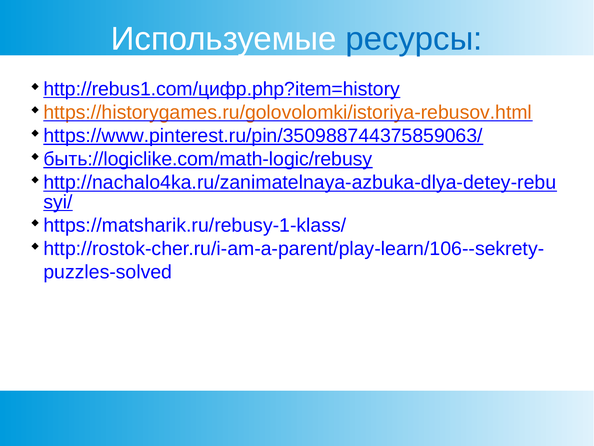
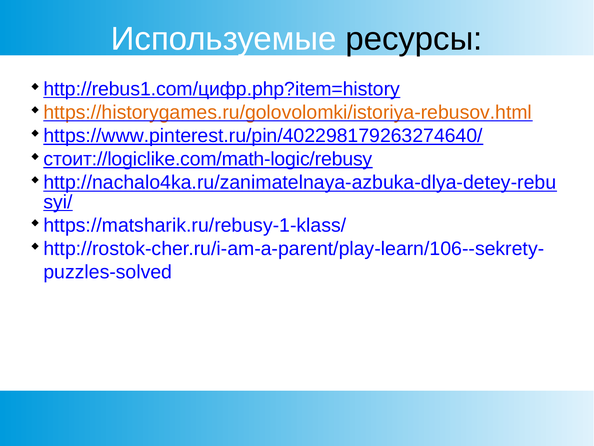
ресурсы colour: blue -> black
https://www.pinterest.ru/pin/350988744375859063/: https://www.pinterest.ru/pin/350988744375859063/ -> https://www.pinterest.ru/pin/402298179263274640/
быть://logiclike.com/math-logic/rebusy: быть://logiclike.com/math-logic/rebusy -> стоит://logiclike.com/math-logic/rebusy
